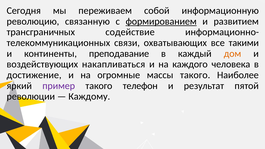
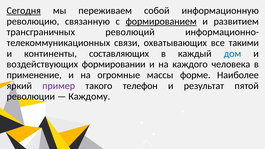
Сегодня underline: none -> present
содействие: содействие -> революций
преподавание: преподавание -> составляющих
дом colour: orange -> blue
накапливаться: накапливаться -> формировании
достижение: достижение -> применение
массы такого: такого -> форме
